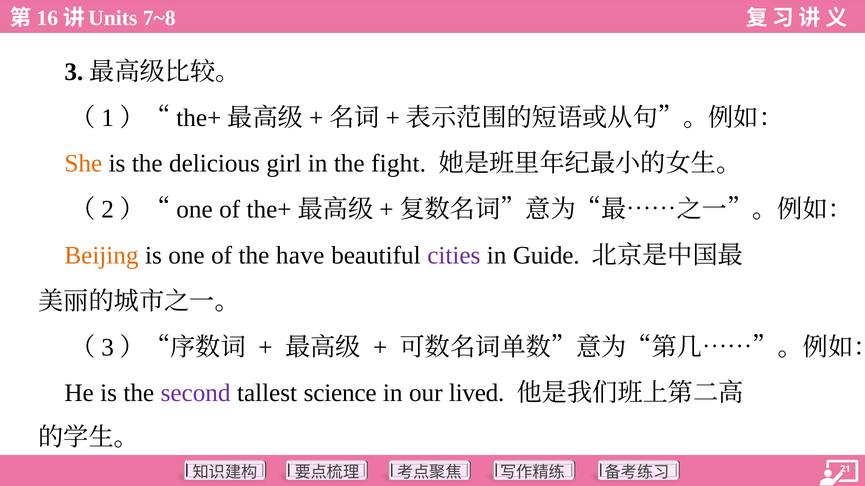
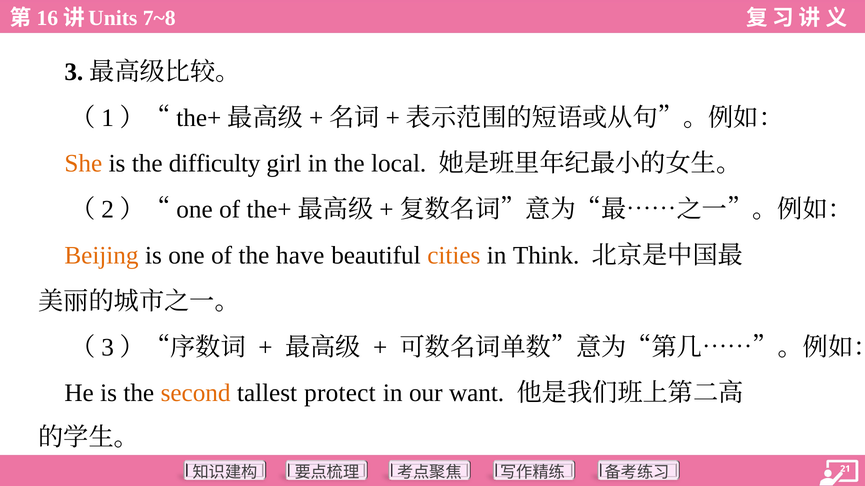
delicious: delicious -> difficulty
fight: fight -> local
cities colour: purple -> orange
Guide: Guide -> Think
second colour: purple -> orange
science: science -> protect
lived: lived -> want
